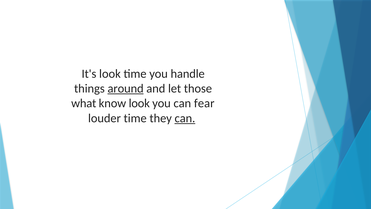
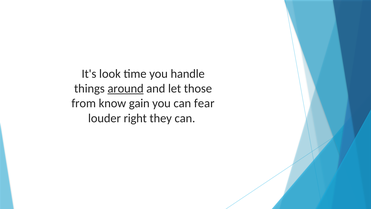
what: what -> from
know look: look -> gain
louder time: time -> right
can at (185, 118) underline: present -> none
